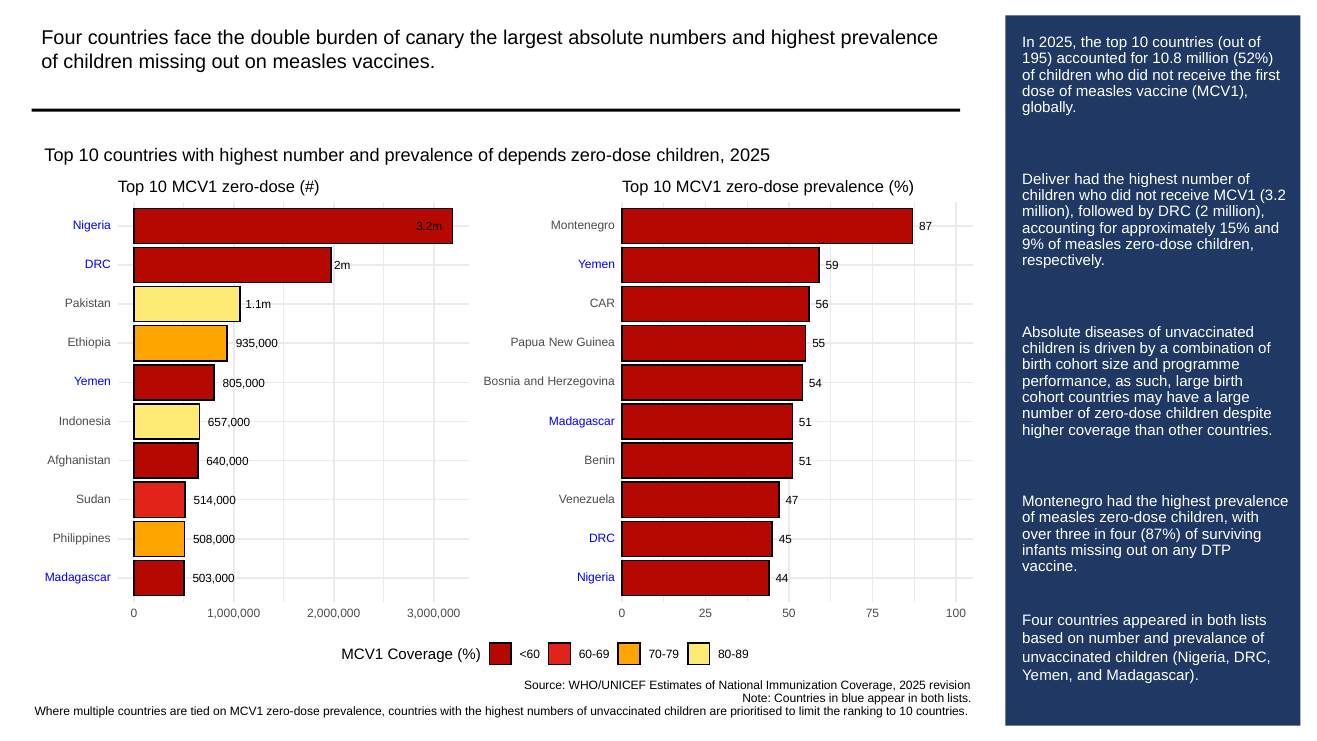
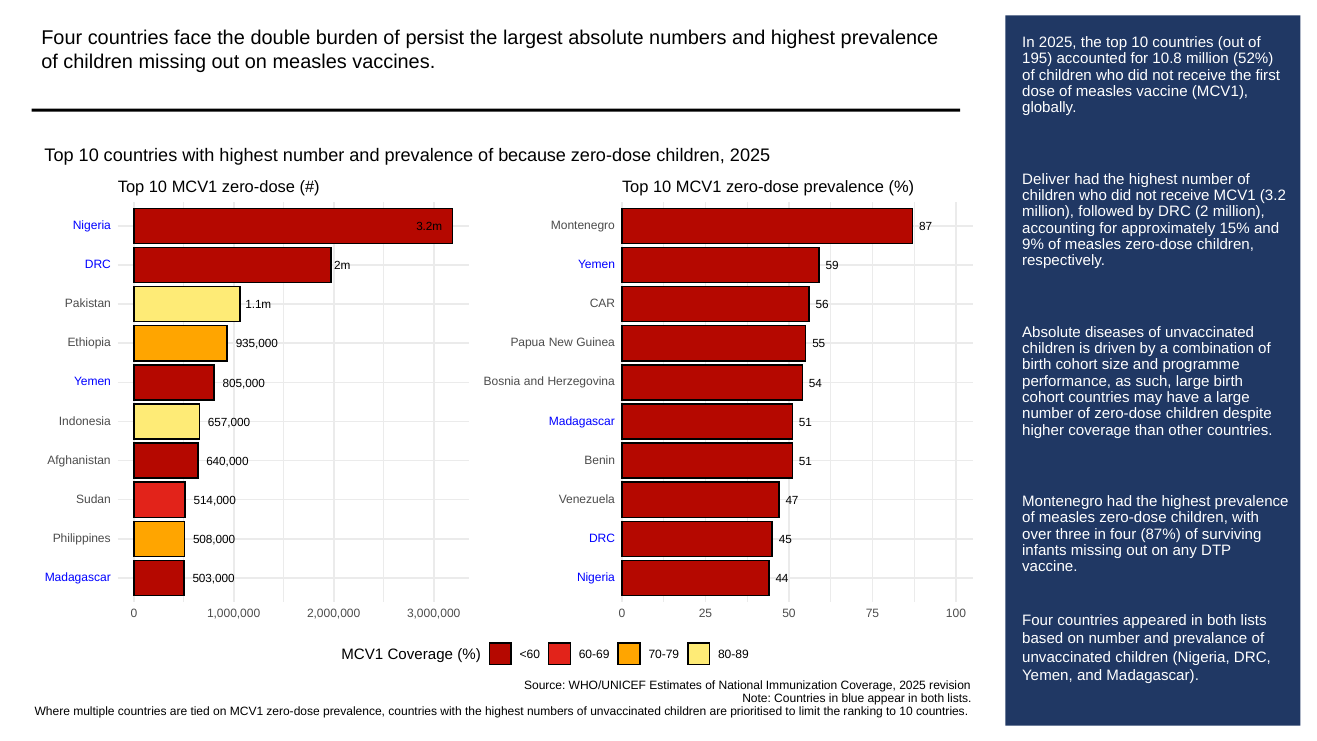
canary: canary -> persist
depends: depends -> because
